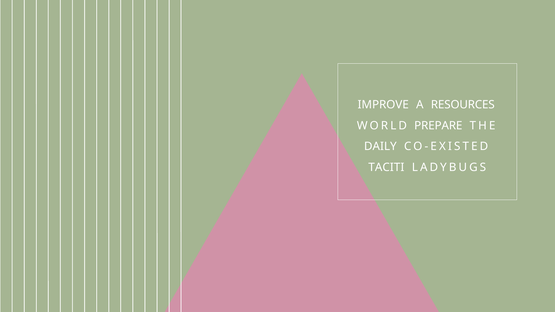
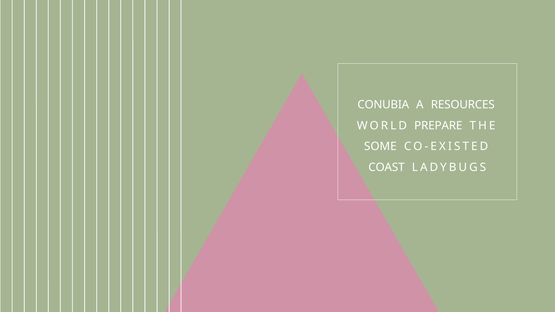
IMPROVE: IMPROVE -> CONUBIA
DAILY: DAILY -> SOME
TACITI: TACITI -> COAST
